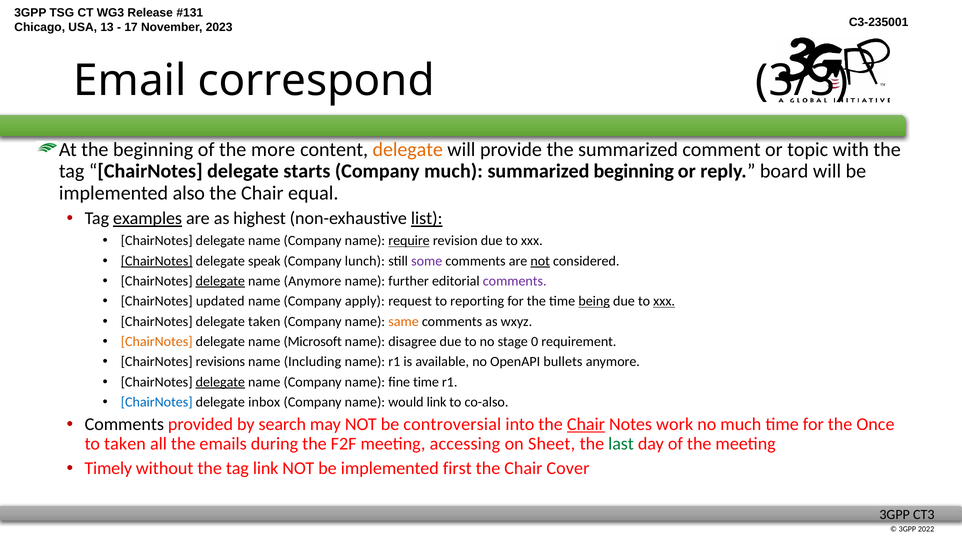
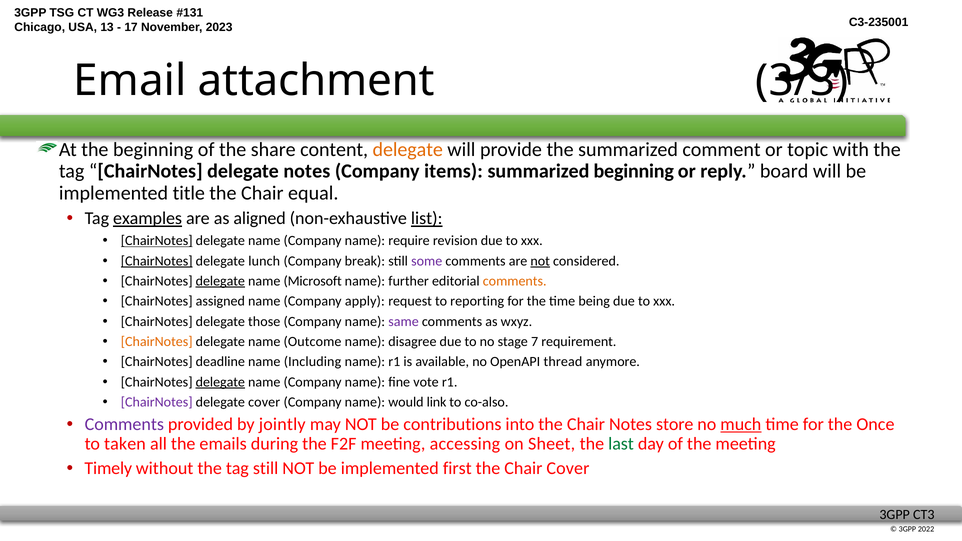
correspond: correspond -> attachment
more: more -> share
delegate starts: starts -> notes
Company much: much -> items
also: also -> title
highest: highest -> aligned
ChairNotes at (157, 241) underline: none -> present
require underline: present -> none
speak: speak -> lunch
lunch: lunch -> break
name Anymore: Anymore -> Microsoft
comments at (515, 281) colour: purple -> orange
updated: updated -> assigned
being underline: present -> none
xxx at (664, 301) underline: present -> none
delegate taken: taken -> those
same colour: orange -> purple
Microsoft: Microsoft -> Outcome
0: 0 -> 7
revisions: revisions -> deadline
bullets: bullets -> thread
fine time: time -> vote
ChairNotes at (157, 402) colour: blue -> purple
delegate inbox: inbox -> cover
Comments at (124, 425) colour: black -> purple
search: search -> jointly
controversial: controversial -> contributions
Chair at (586, 425) underline: present -> none
work: work -> store
much at (741, 425) underline: none -> present
tag link: link -> still
